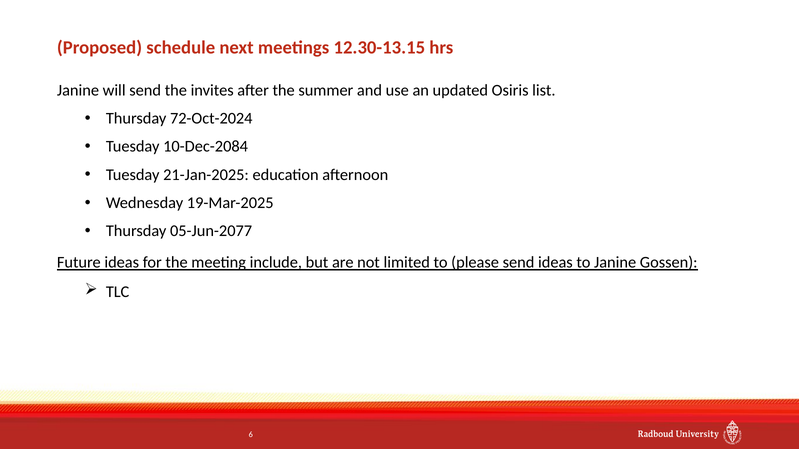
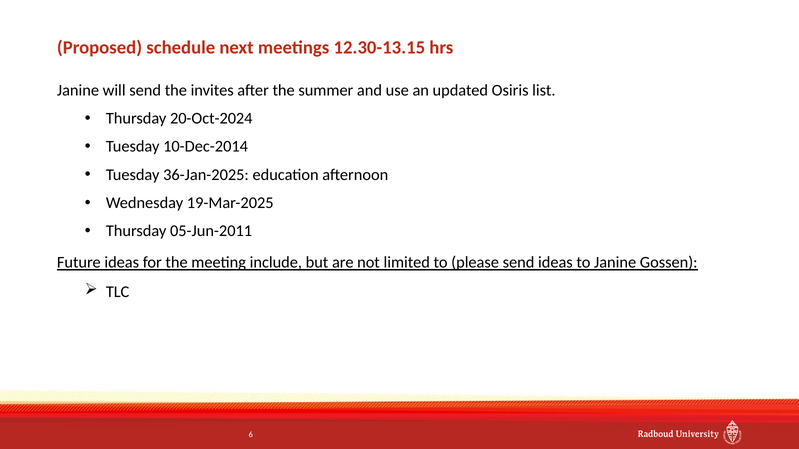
72-Oct-2024: 72-Oct-2024 -> 20-Oct-2024
10-Dec-2084: 10-Dec-2084 -> 10-Dec-2014
21-Jan-2025: 21-Jan-2025 -> 36-Jan-2025
05-Jun-2077: 05-Jun-2077 -> 05-Jun-2011
